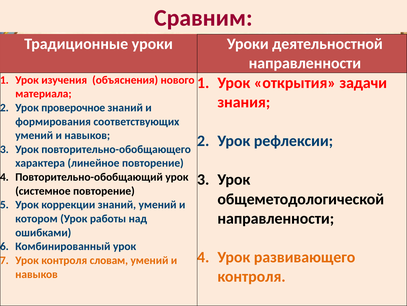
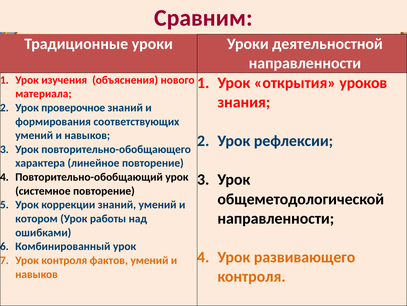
задачи: задачи -> уроков
словам: словам -> фактов
